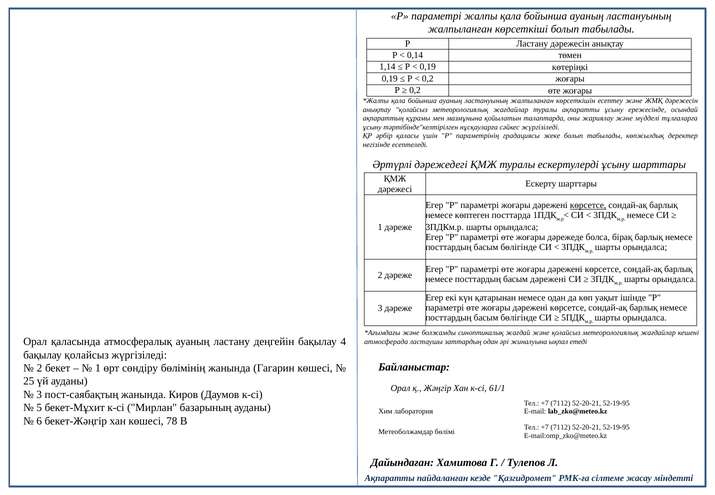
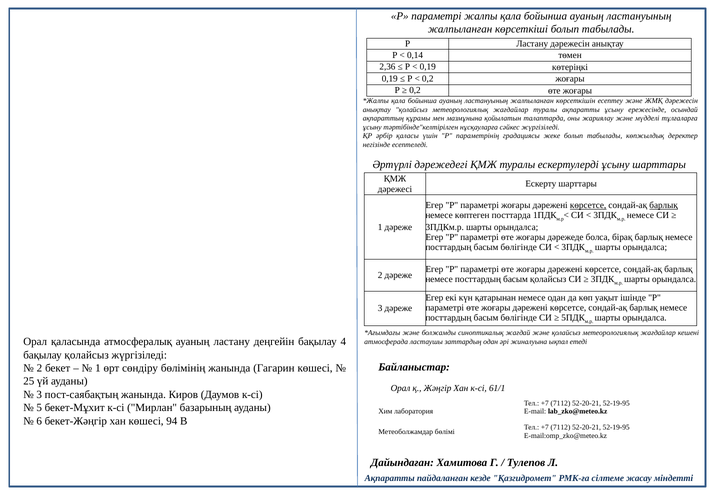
1,14: 1,14 -> 2,36
барлық at (664, 205) underline: none -> present
басым дәрежені: дәрежені -> қолайсыз
78: 78 -> 94
